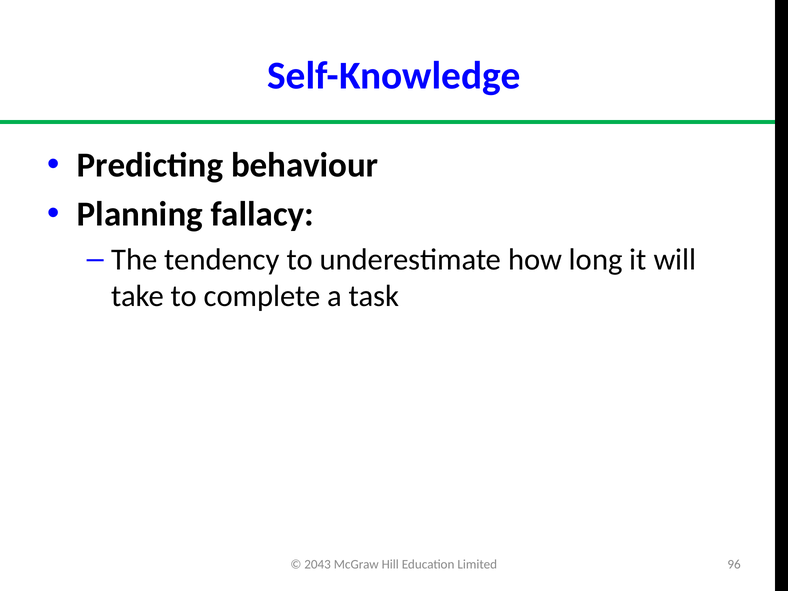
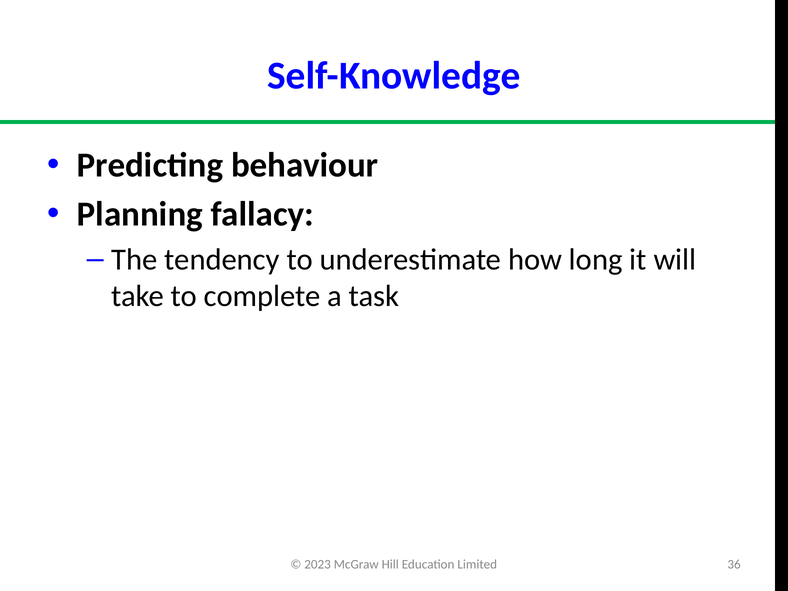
2043: 2043 -> 2023
96: 96 -> 36
